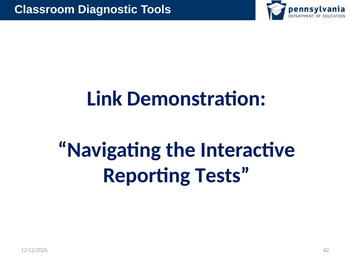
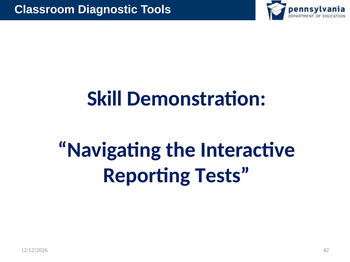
Link: Link -> Skill
